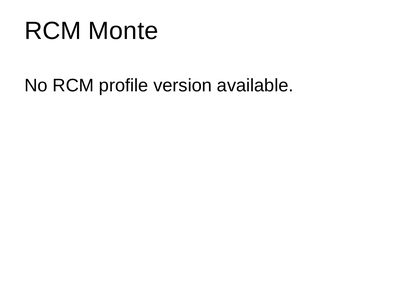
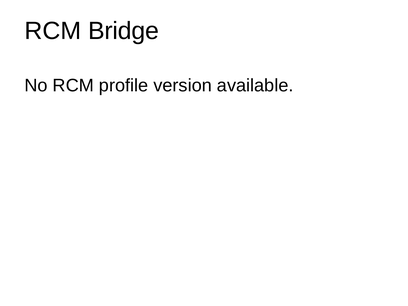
Monte: Monte -> Bridge
